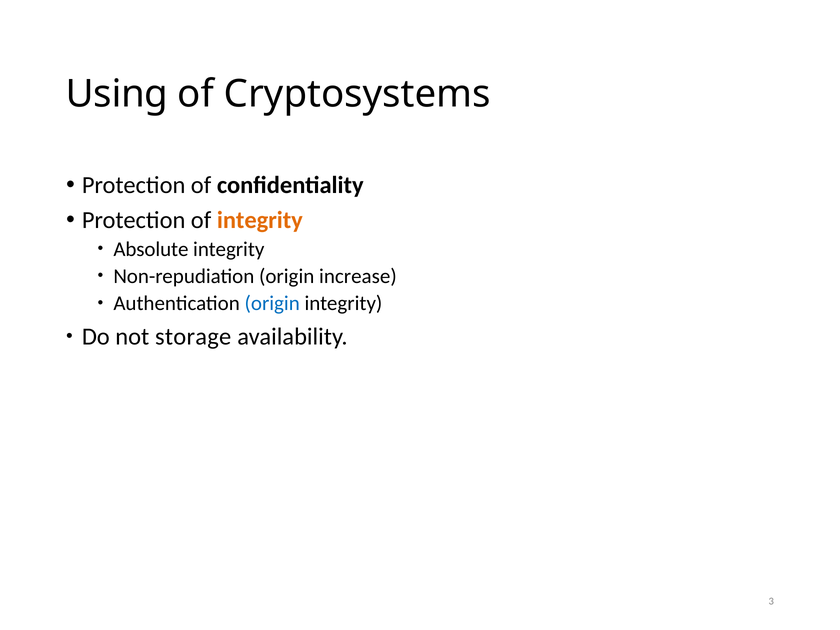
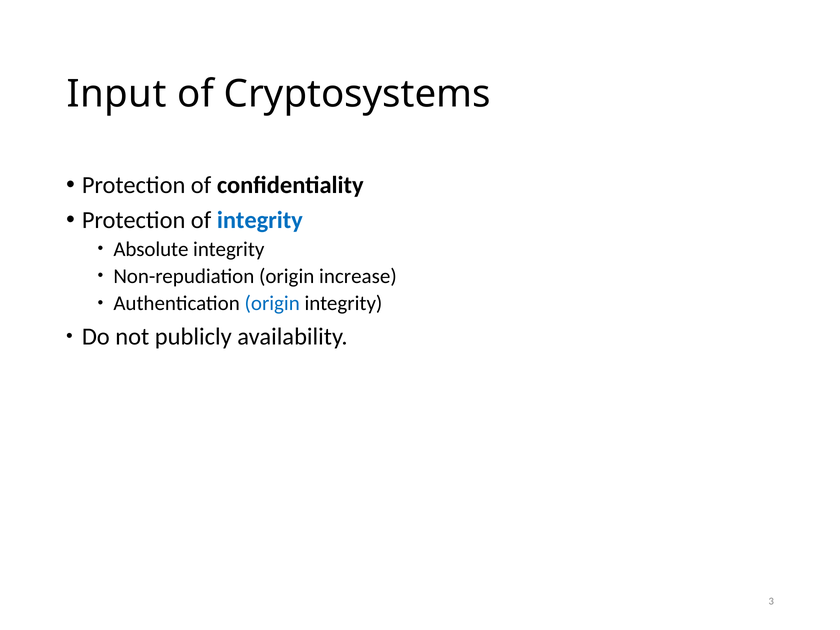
Using: Using -> Input
integrity at (260, 220) colour: orange -> blue
storage: storage -> publicly
